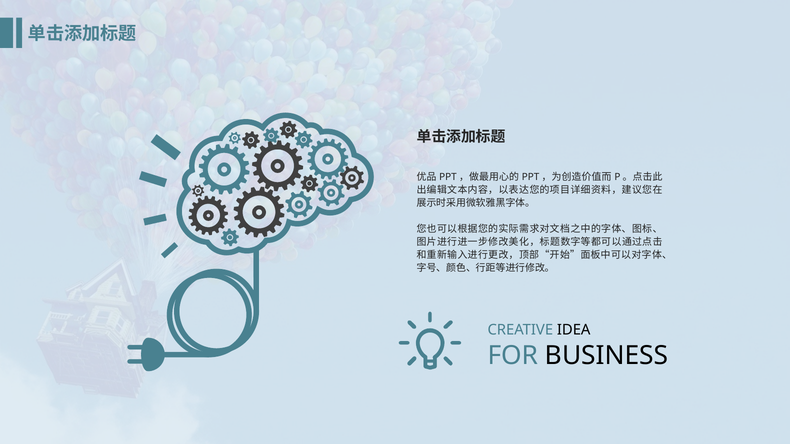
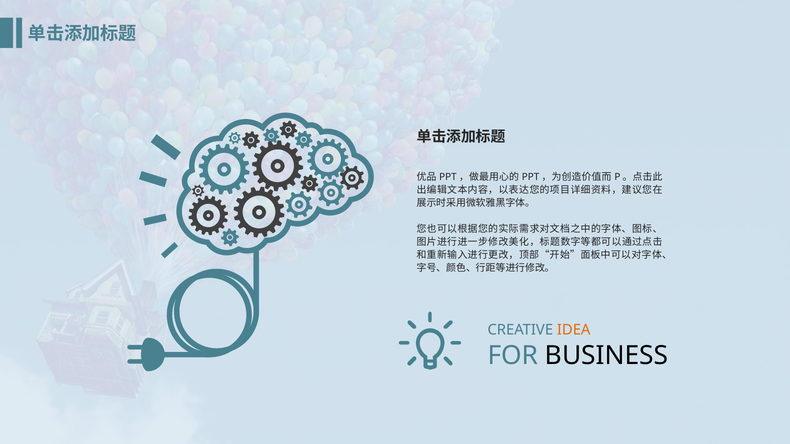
IDEA colour: black -> orange
